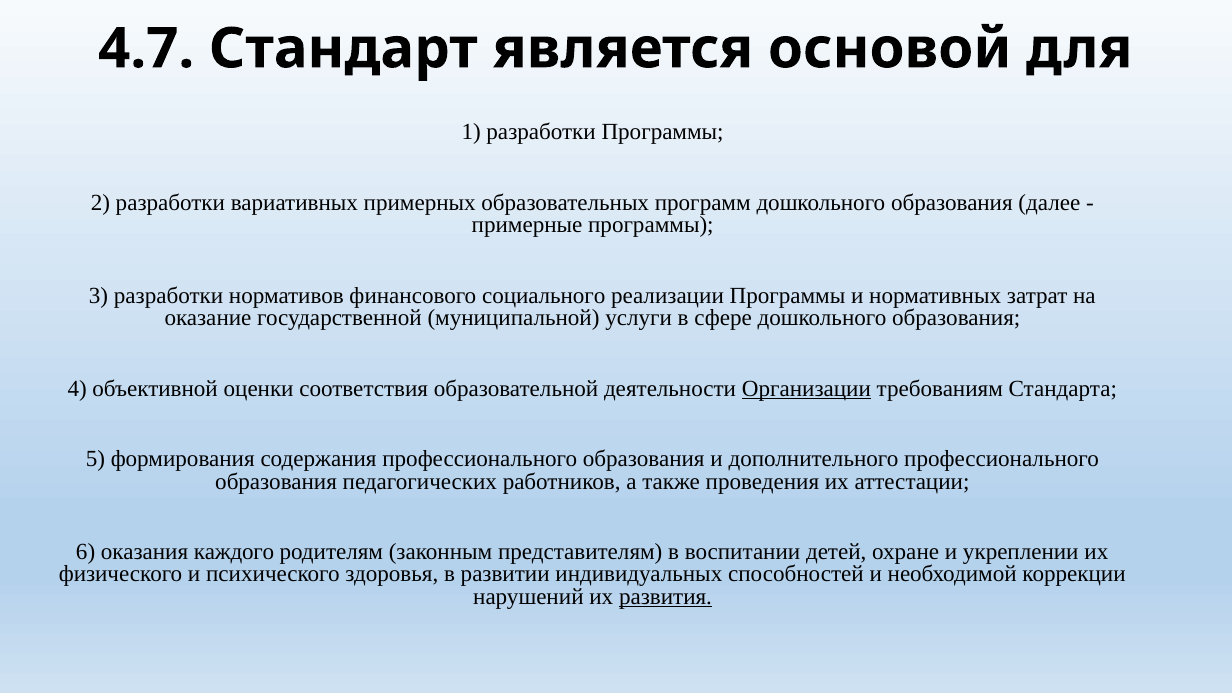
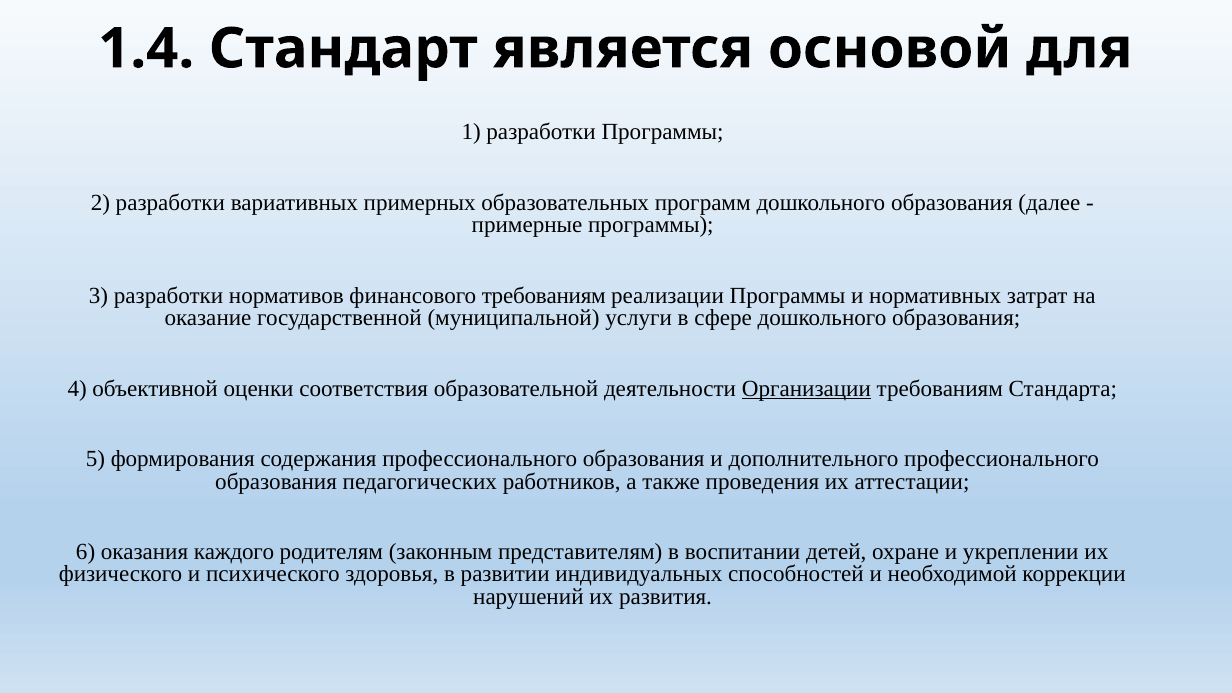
4.7: 4.7 -> 1.4
финансового социального: социального -> требованиям
развития underline: present -> none
